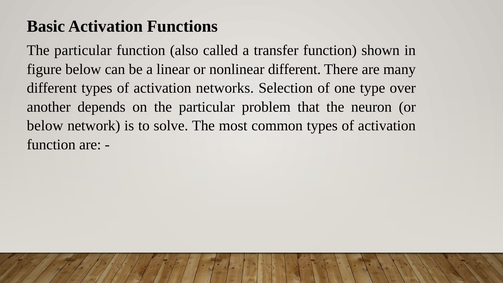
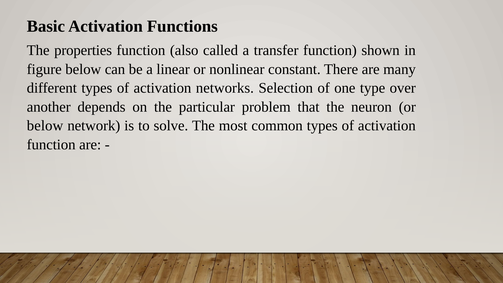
particular at (83, 50): particular -> properties
nonlinear different: different -> constant
